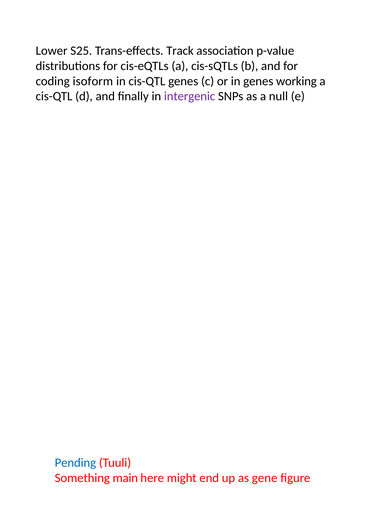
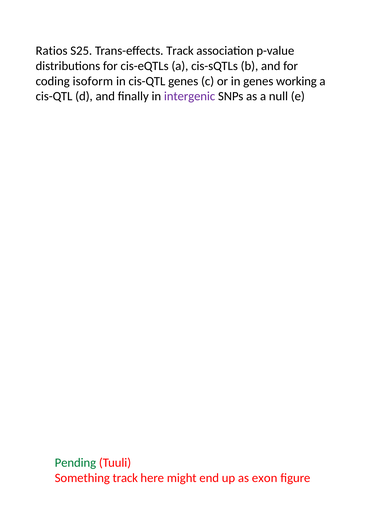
Lower: Lower -> Ratios
Pending colour: blue -> green
Something main: main -> track
gene: gene -> exon
